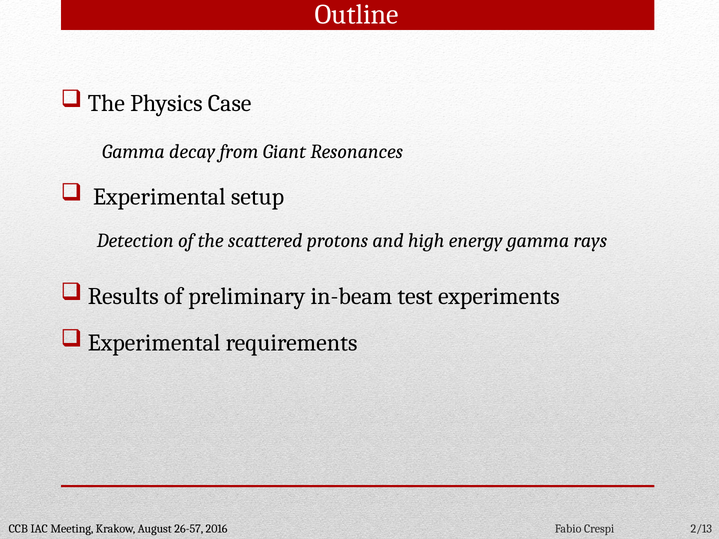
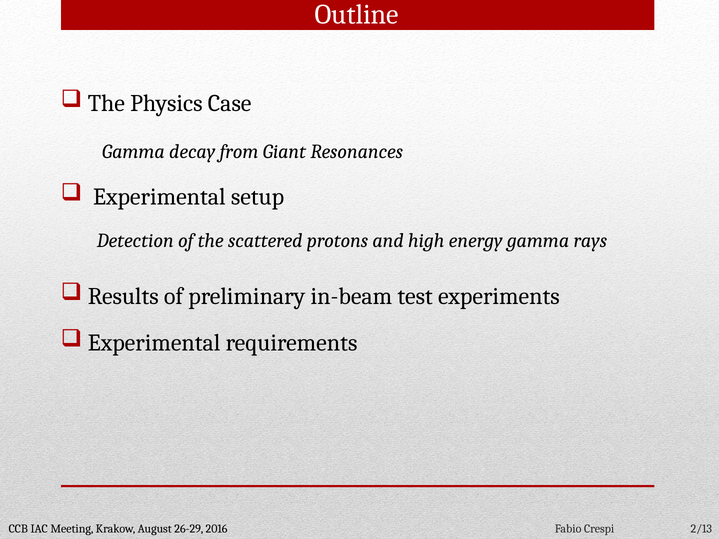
26-57: 26-57 -> 26-29
